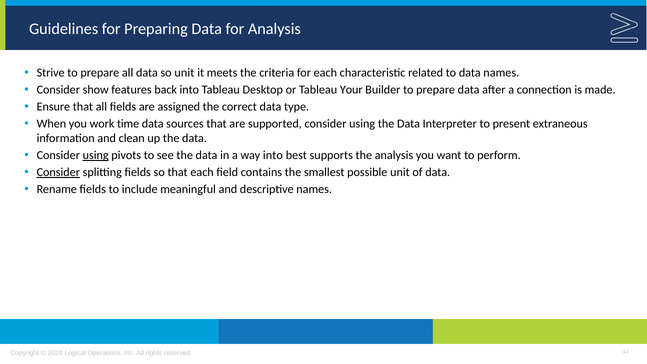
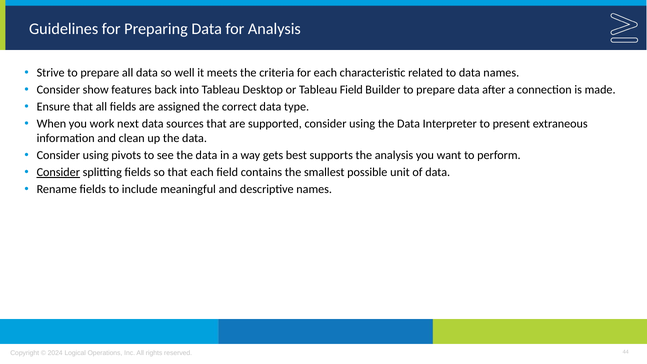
so unit: unit -> well
Tableau Your: Your -> Field
time: time -> next
using at (96, 155) underline: present -> none
way into: into -> gets
